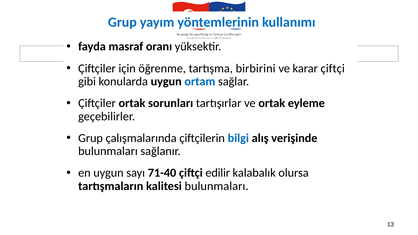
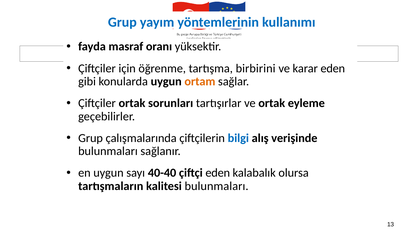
karar çiftçi: çiftçi -> eden
ortam colour: blue -> orange
71-40: 71-40 -> 40-40
çiftçi edilir: edilir -> eden
